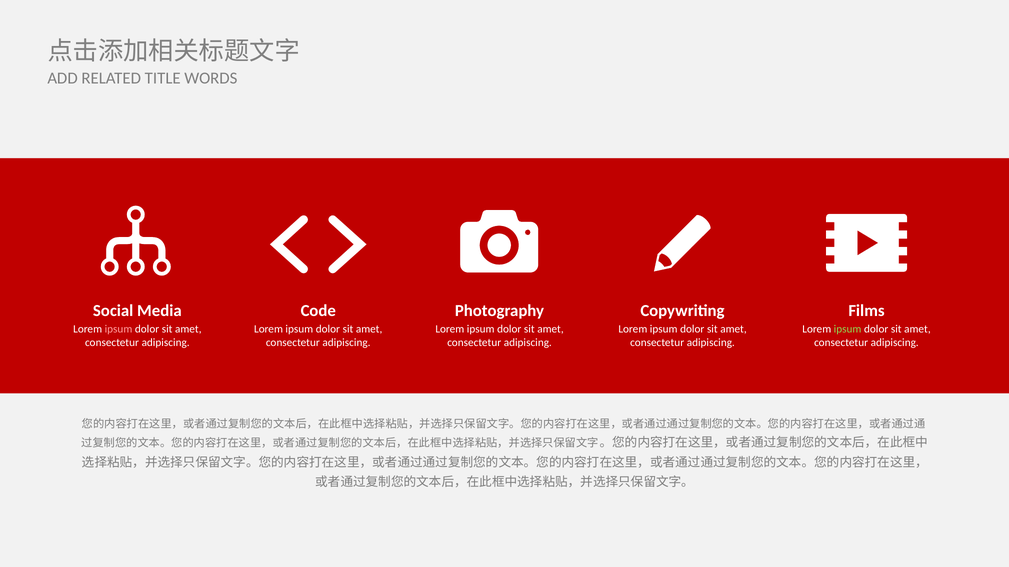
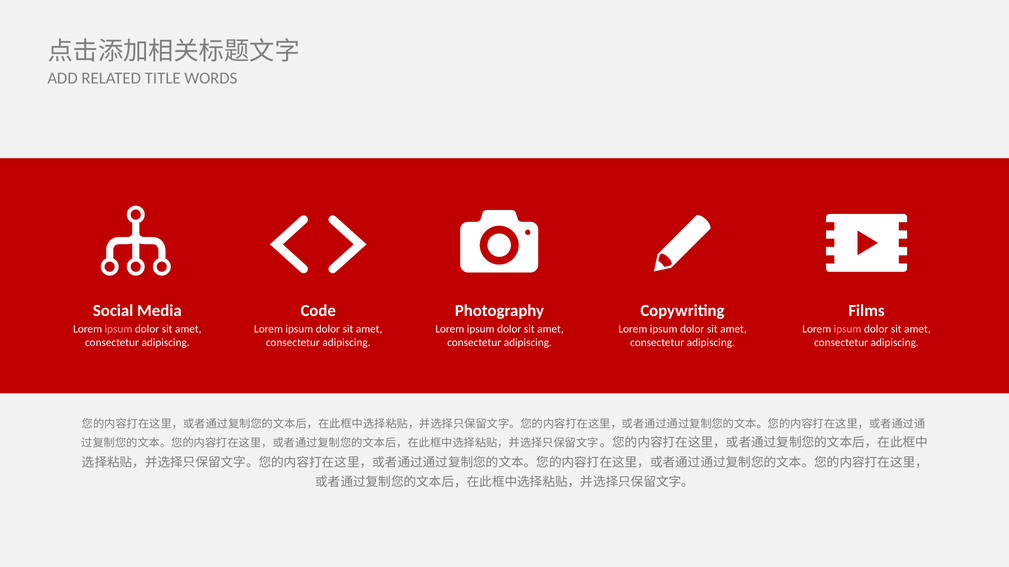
ipsum at (848, 329) colour: light green -> pink
